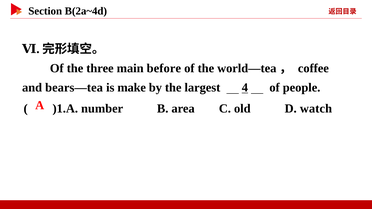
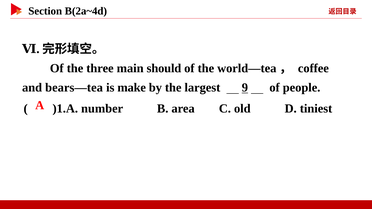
before: before -> should
4: 4 -> 9
watch: watch -> tiniest
